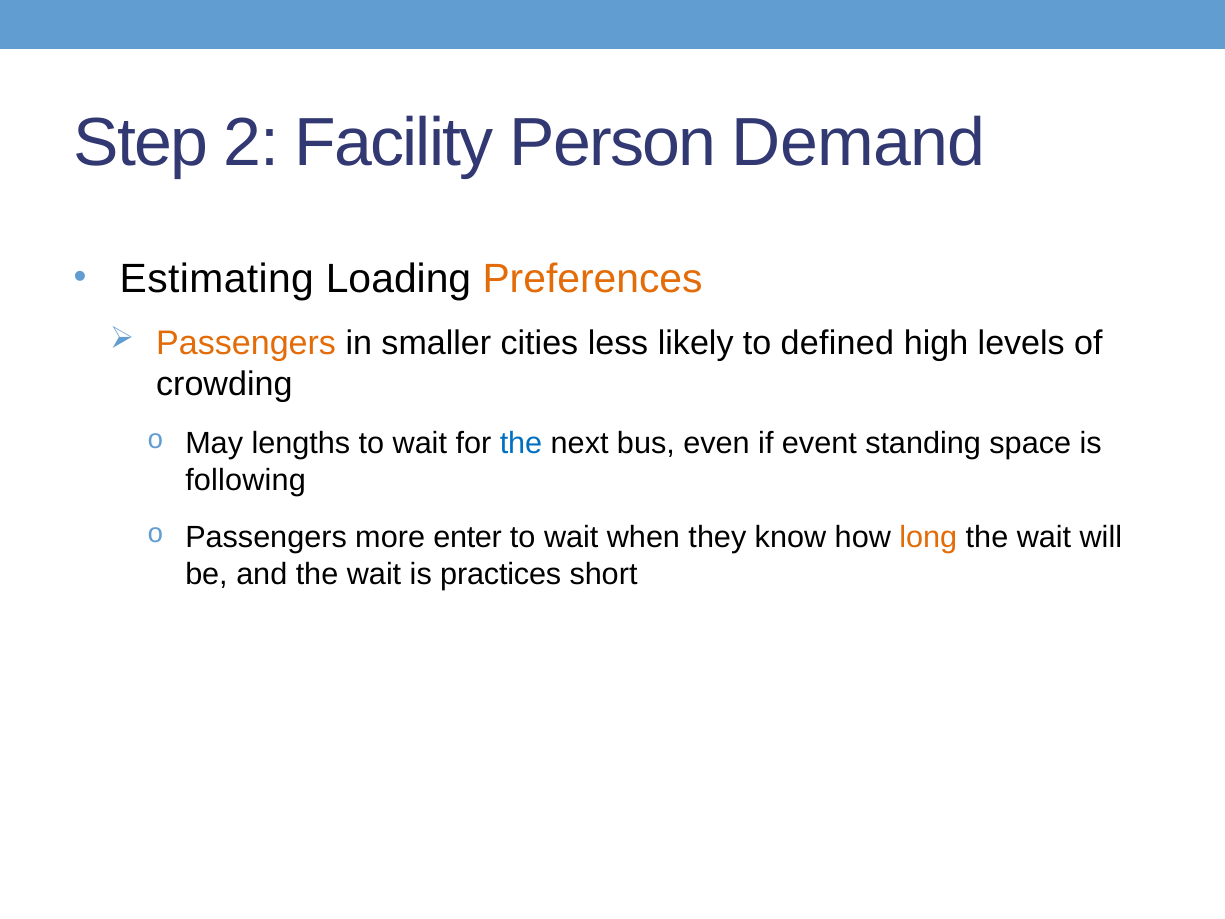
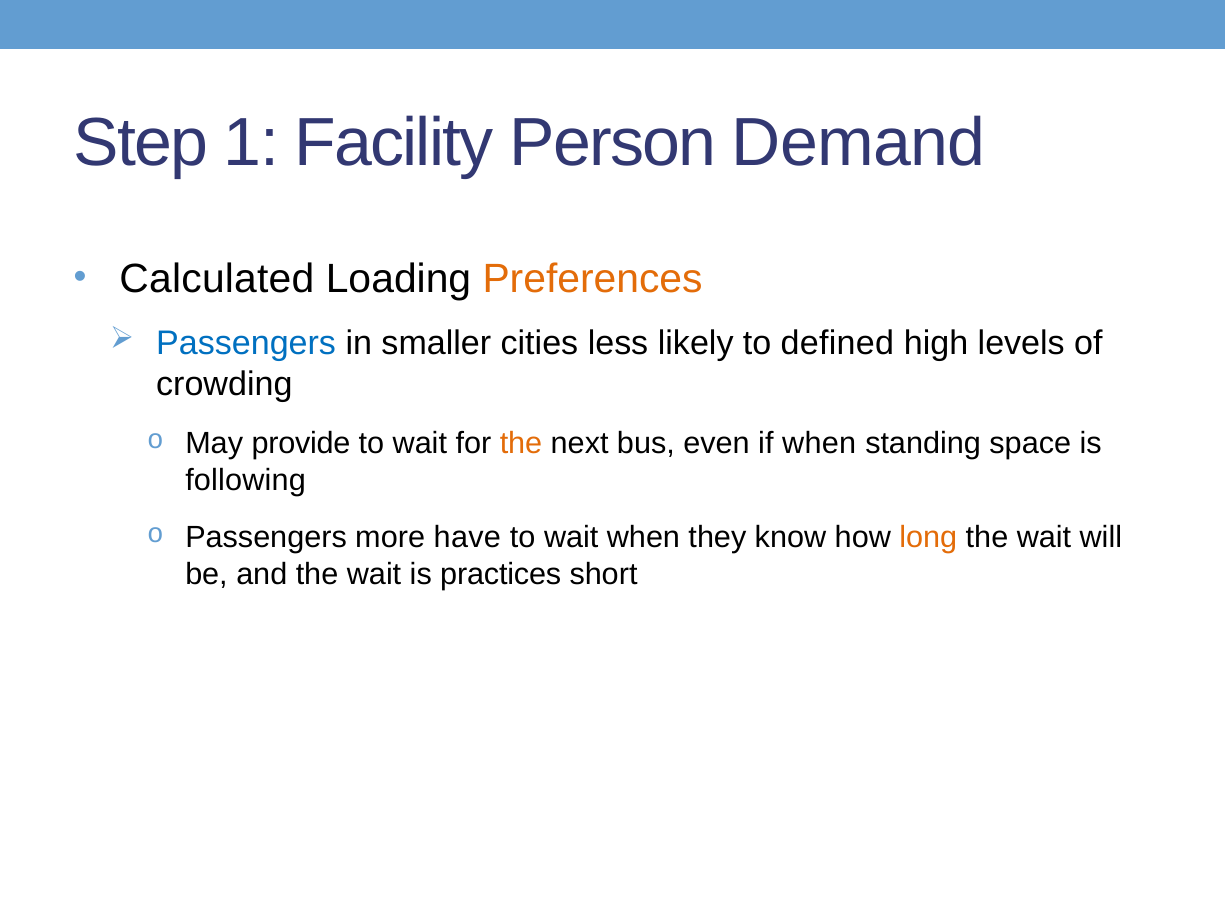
2: 2 -> 1
Estimating: Estimating -> Calculated
Passengers at (246, 343) colour: orange -> blue
lengths: lengths -> provide
the at (521, 443) colour: blue -> orange
if event: event -> when
enter: enter -> have
